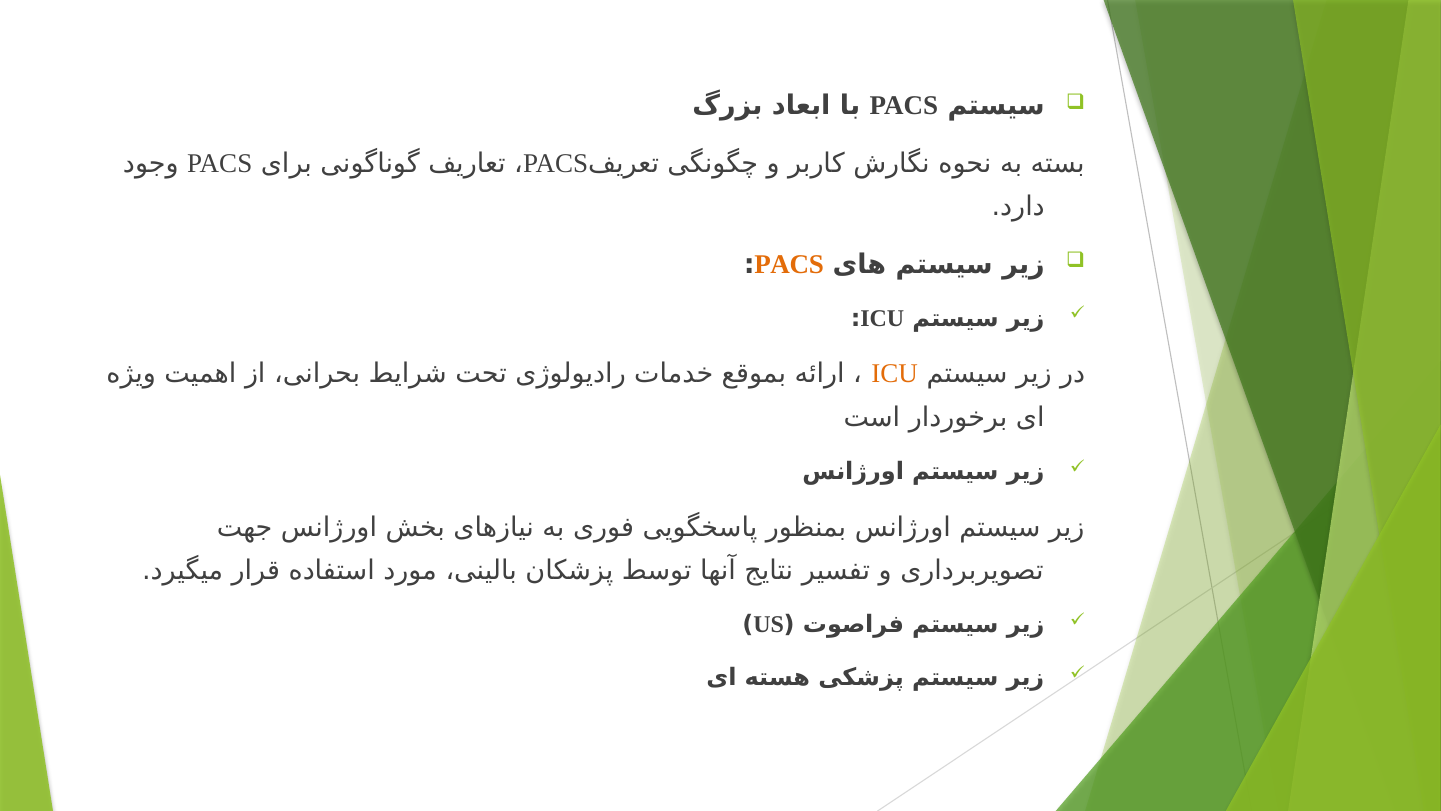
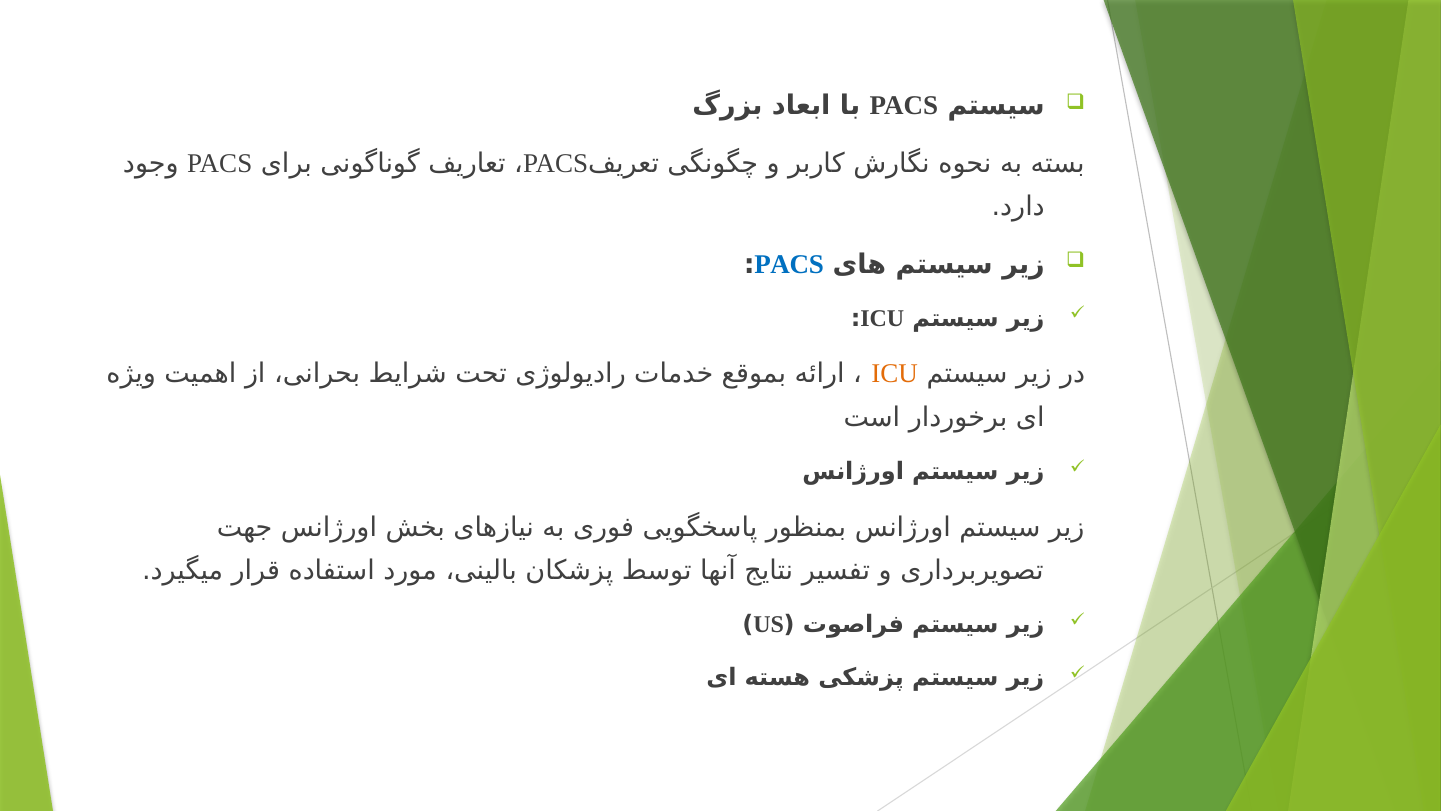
PACS at (789, 264) colour: orange -> blue
